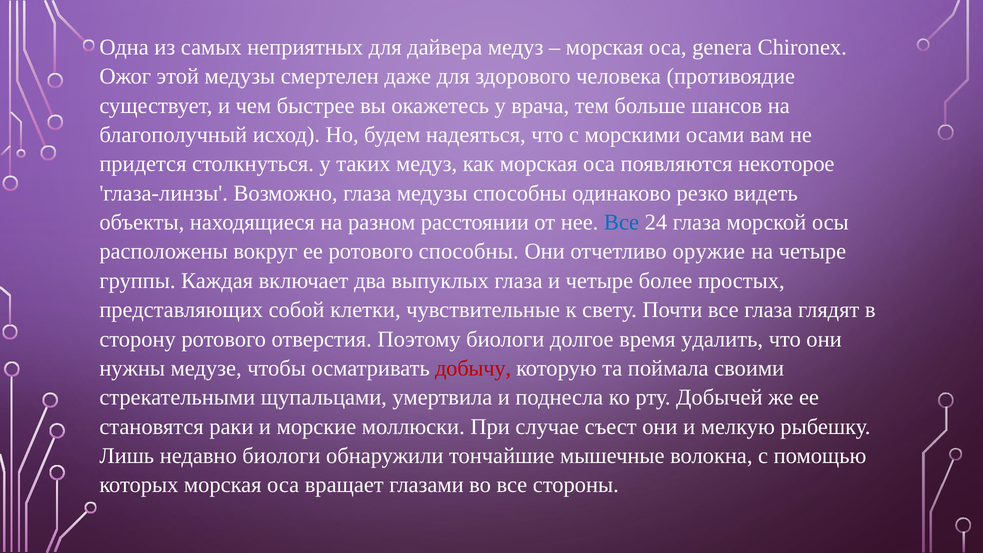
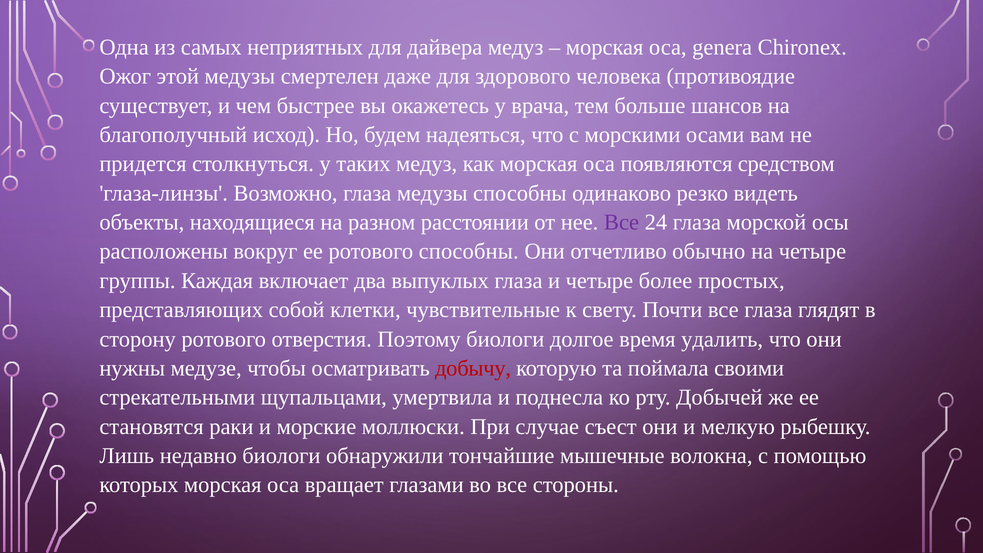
некоторое: некоторое -> средством
Все at (622, 222) colour: blue -> purple
оружие: оружие -> обычно
